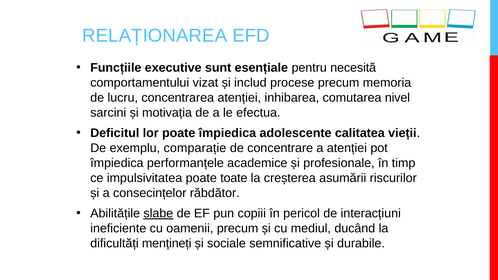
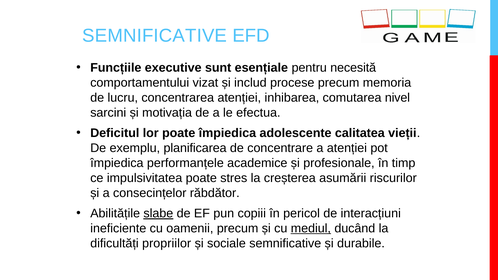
RELAȚIONAREA at (155, 36): RELAȚIONAREA -> SEMNIFICATIVE
comparație: comparație -> planificarea
toate: toate -> stres
mediul underline: none -> present
mențineți: mențineți -> propriilor
